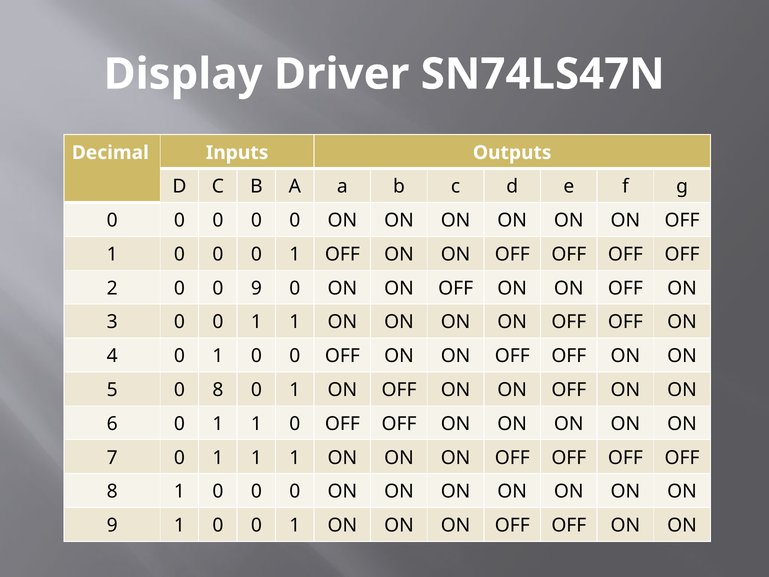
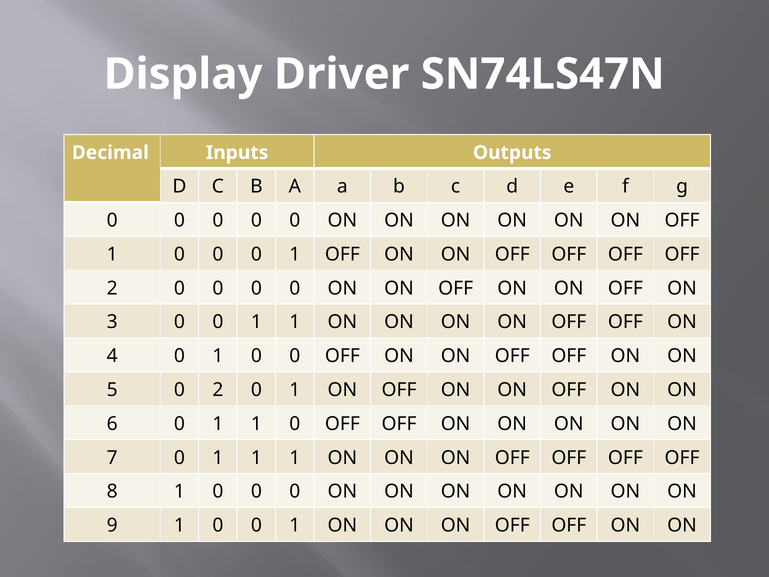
2 0 0 9: 9 -> 0
0 8: 8 -> 2
